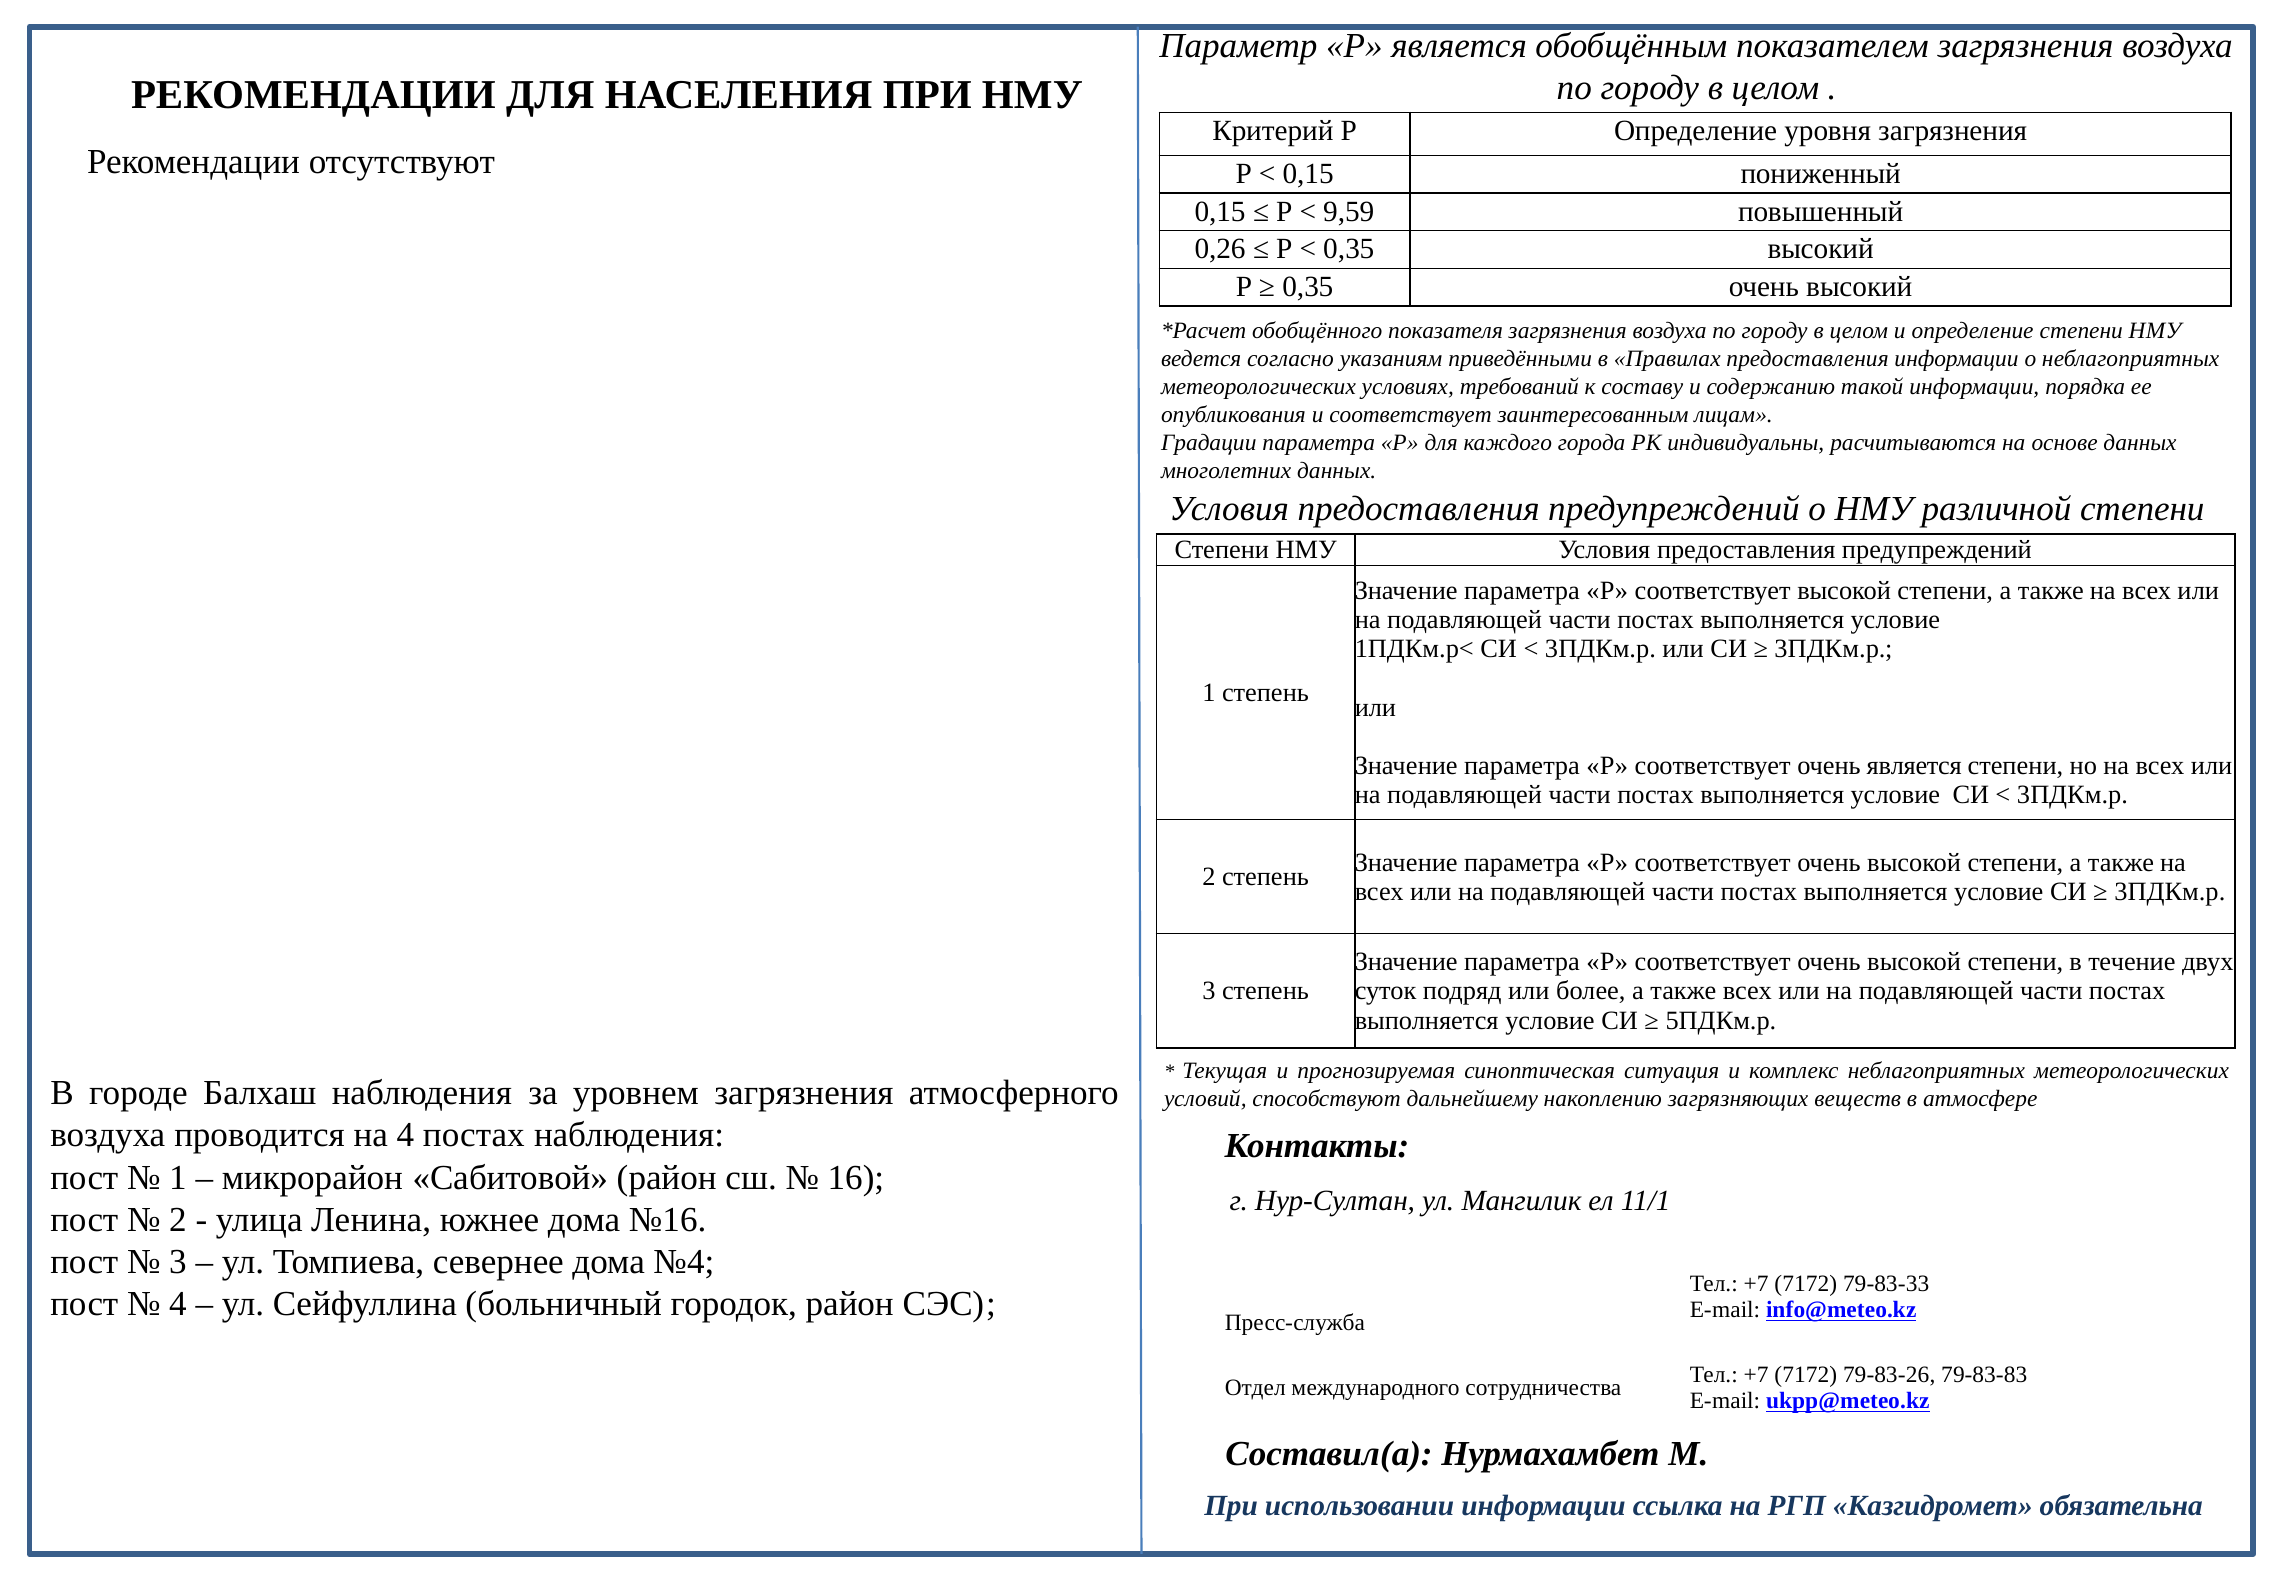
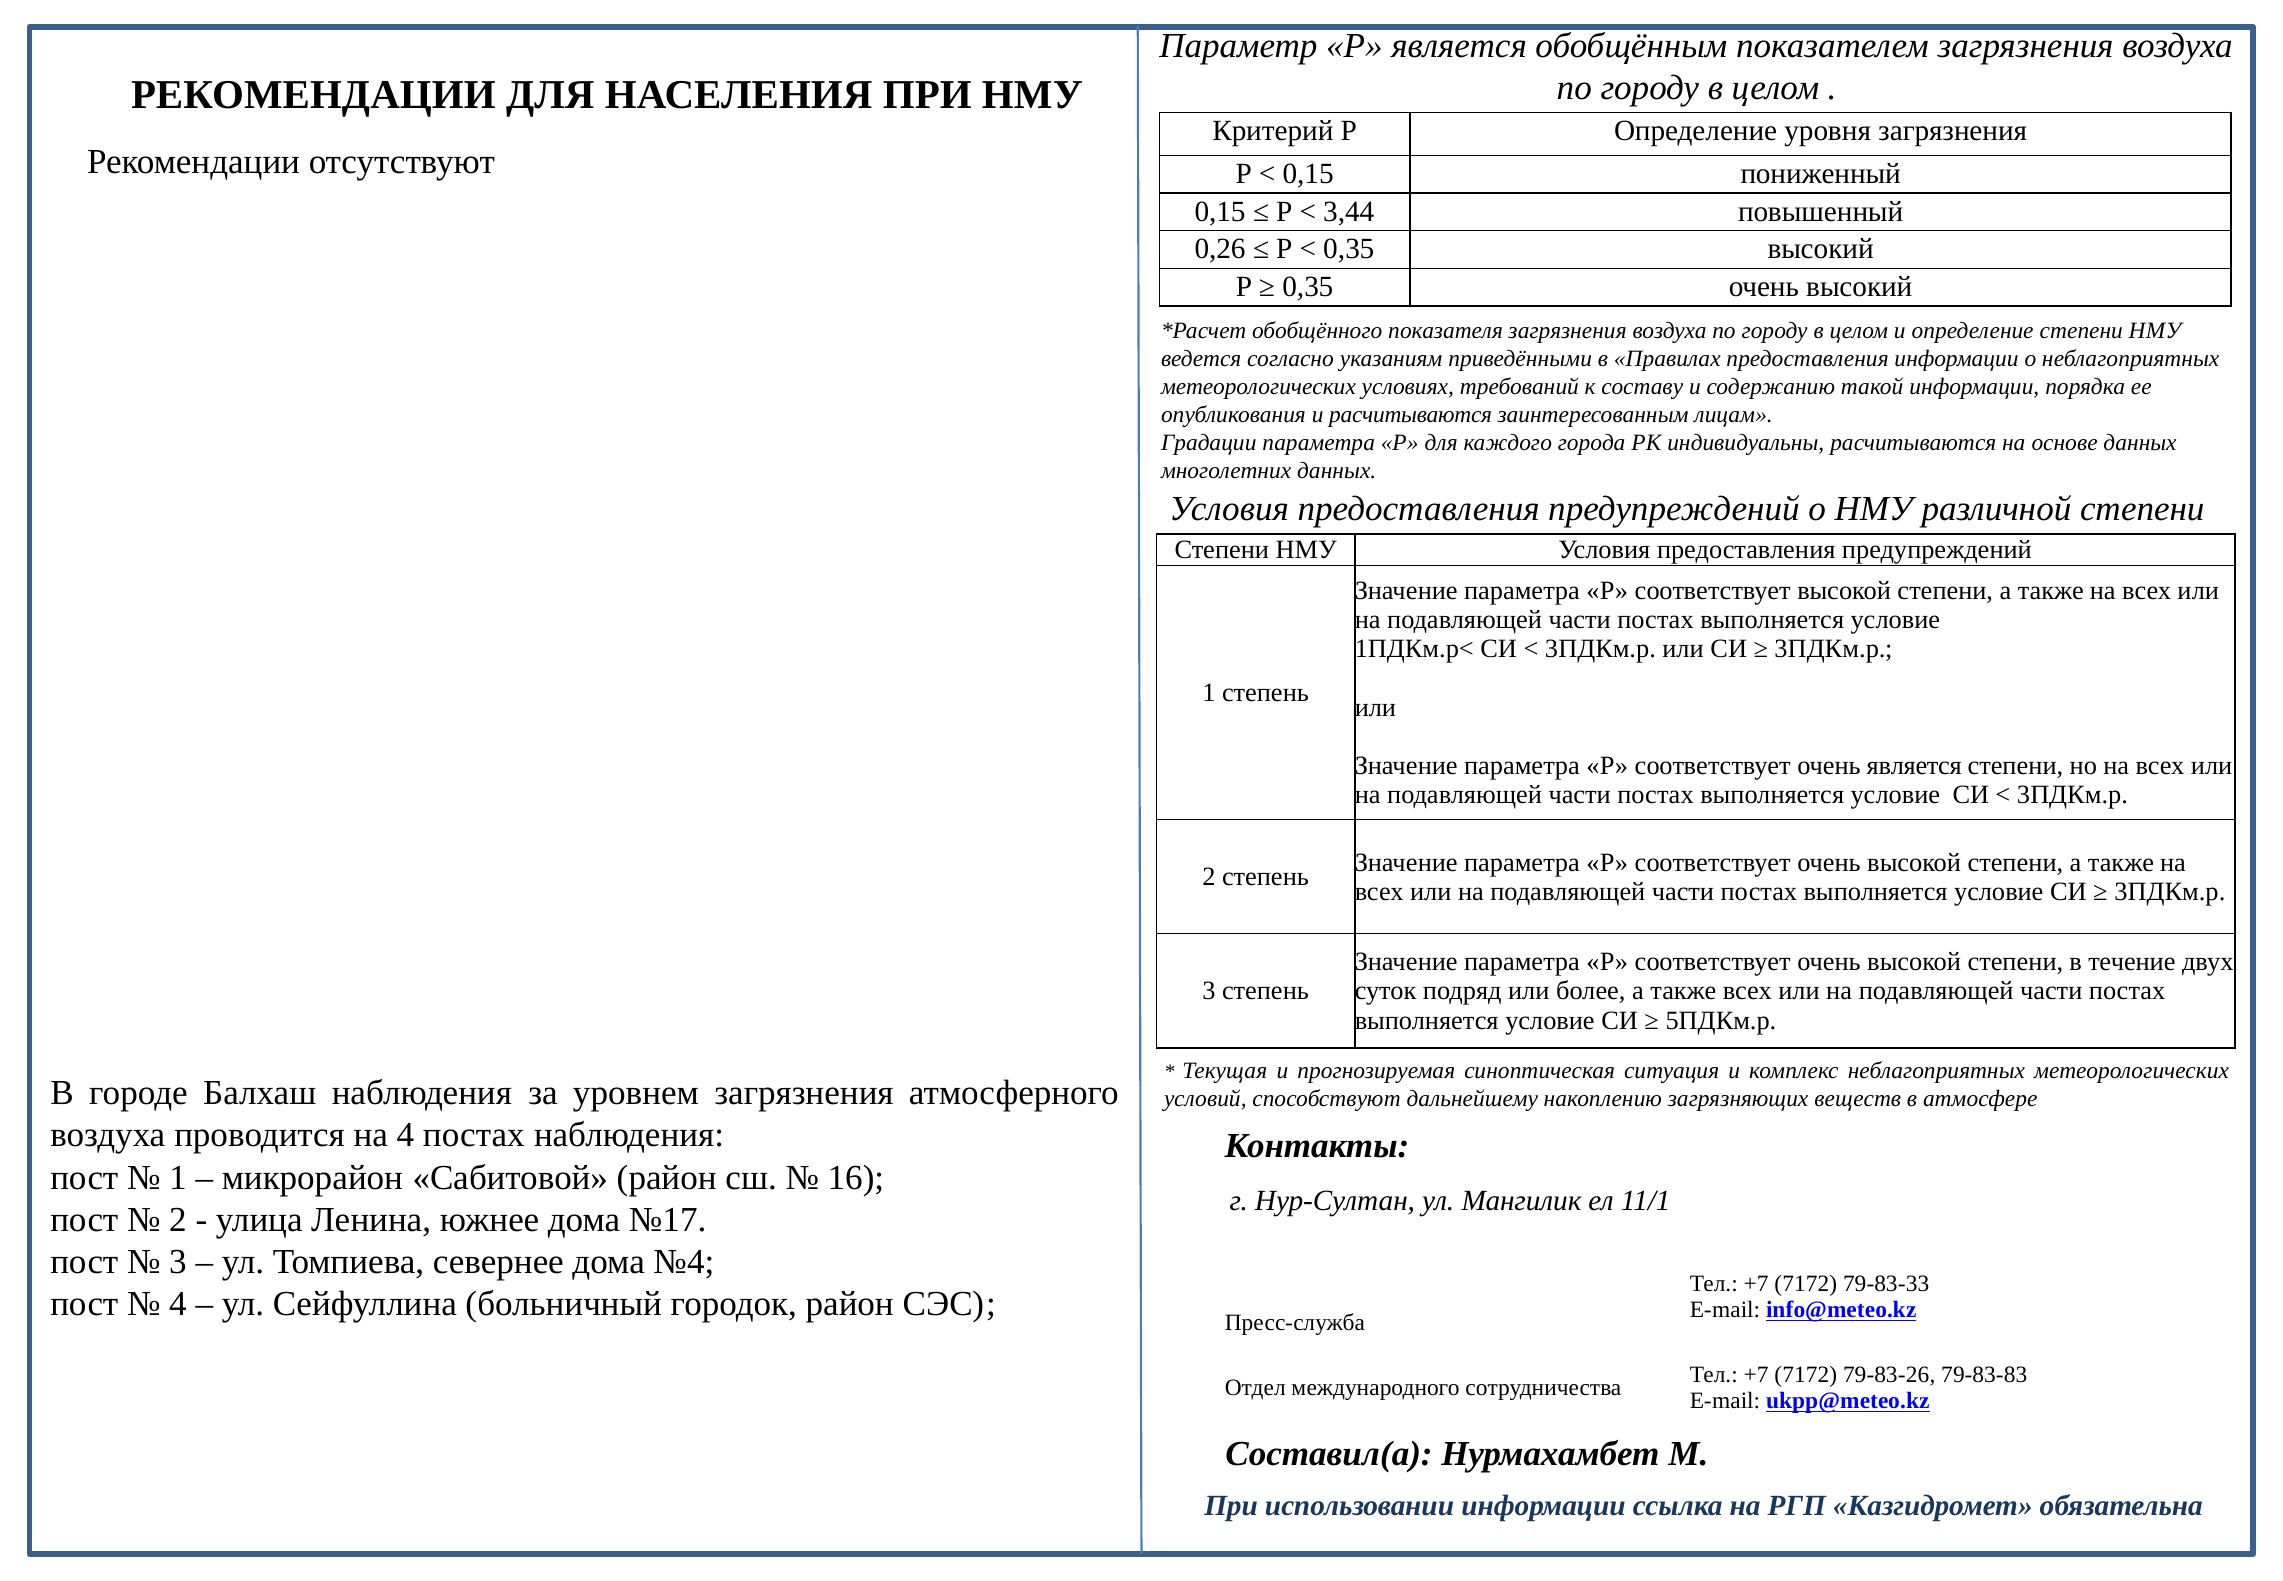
9,59: 9,59 -> 3,44
и соответствует: соответствует -> расчитываются
№16: №16 -> №17
